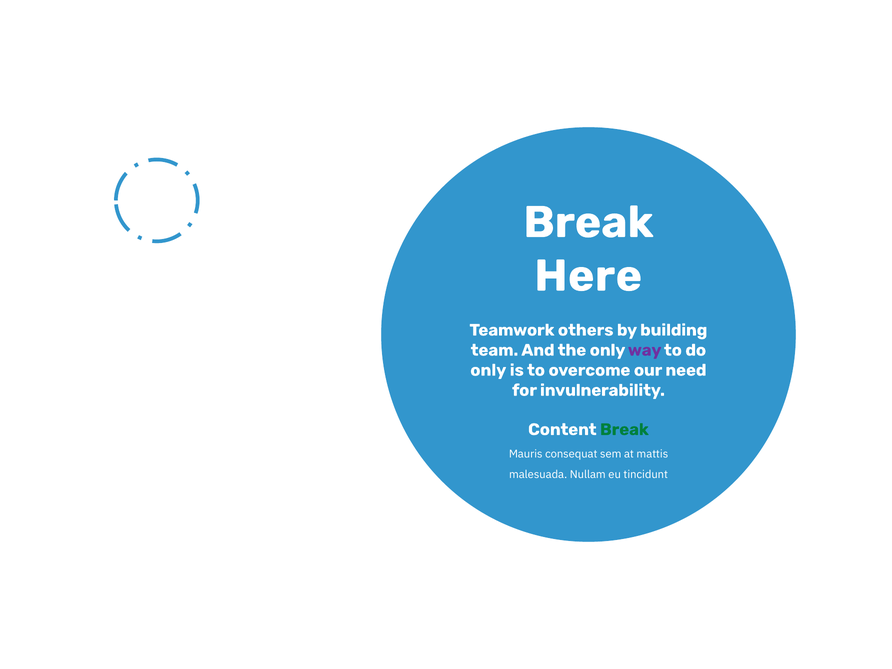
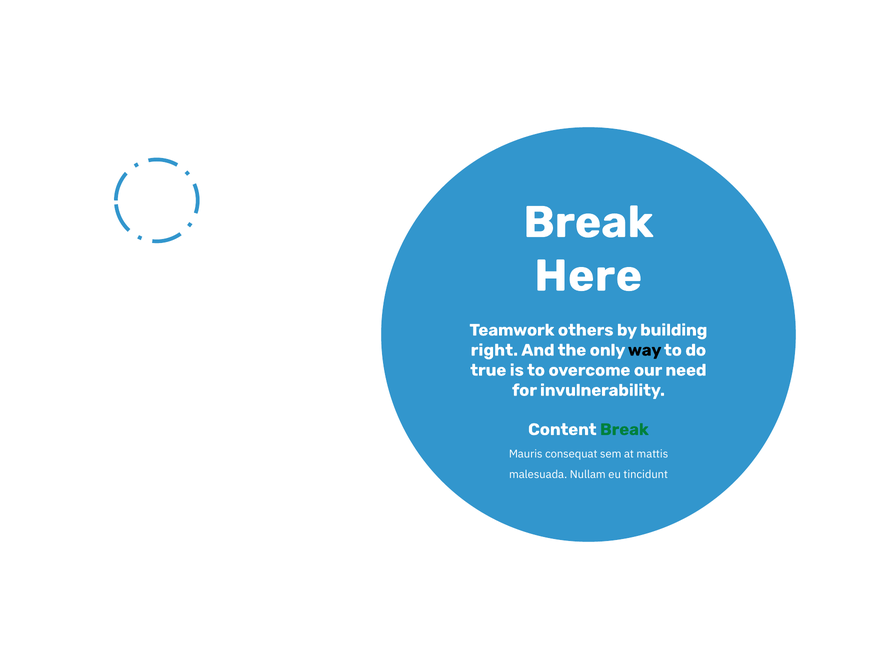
team: team -> right
way colour: purple -> black
only at (488, 370): only -> true
